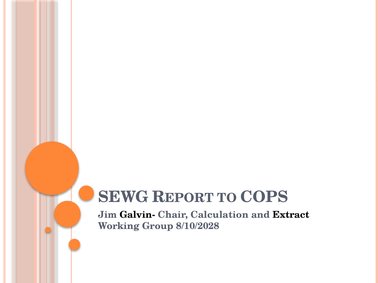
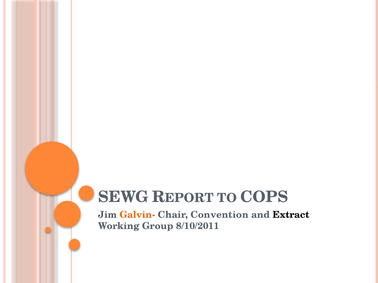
Galvin- colour: black -> orange
Calculation: Calculation -> Convention
8/10/2028: 8/10/2028 -> 8/10/2011
